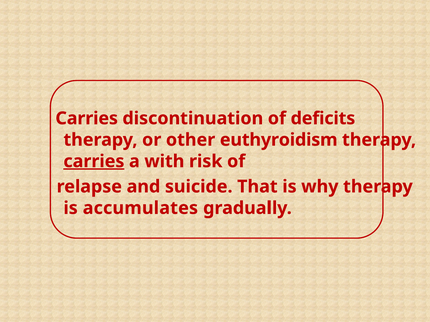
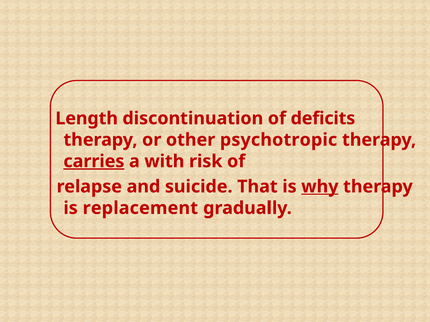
Carries at (87, 119): Carries -> Length
euthyroidism: euthyroidism -> psychotropic
why underline: none -> present
accumulates: accumulates -> replacement
